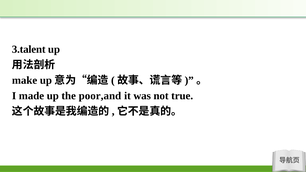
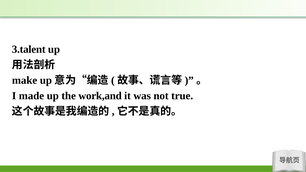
poor,and: poor,and -> work,and
